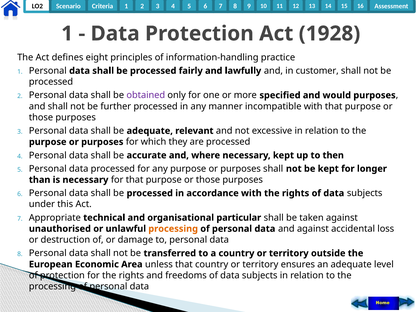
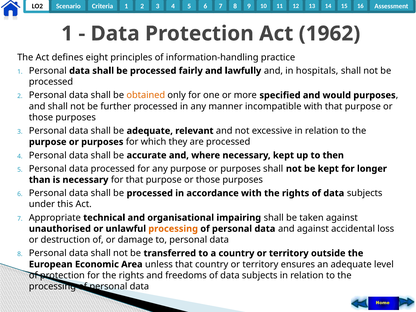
1928: 1928 -> 1962
customer: customer -> hospitals
obtained colour: purple -> orange
particular: particular -> impairing
